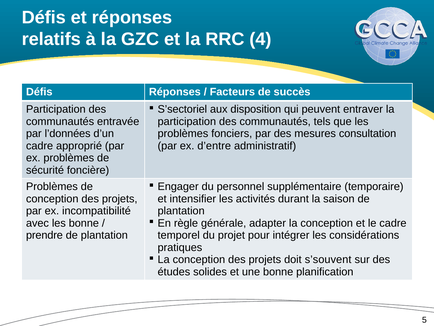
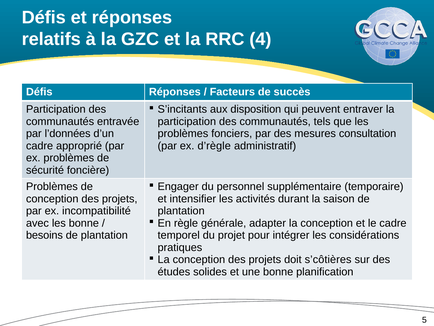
S’sectoriel: S’sectoriel -> S’incitants
d’entre: d’entre -> d’règle
prendre: prendre -> besoins
s’souvent: s’souvent -> s’côtières
